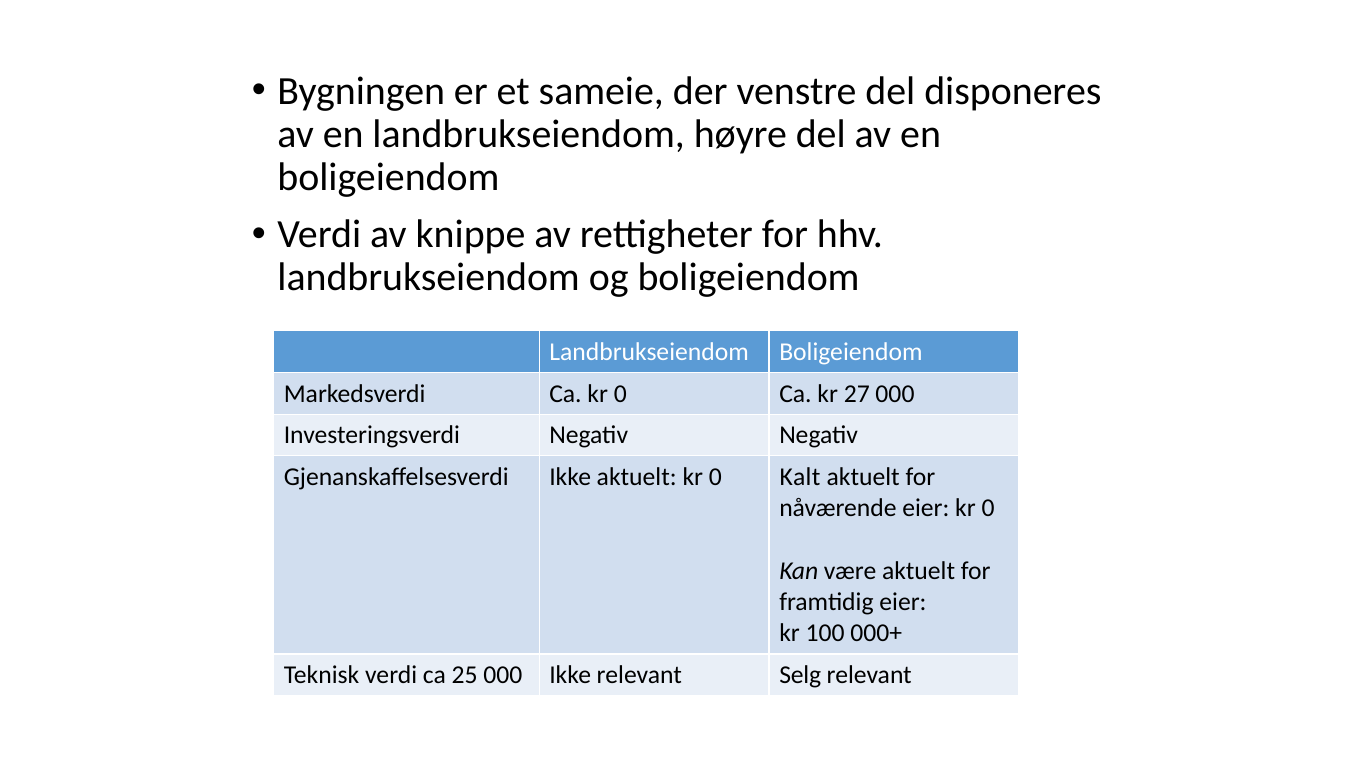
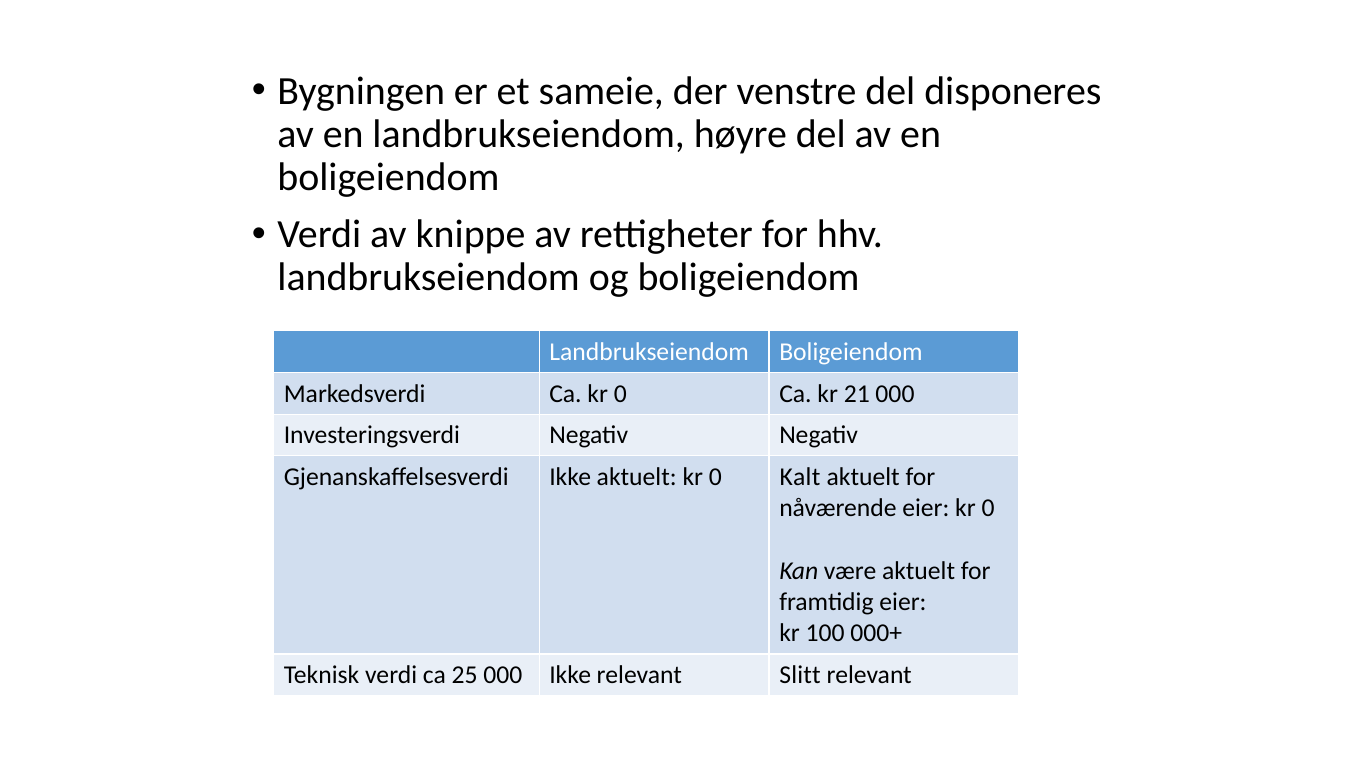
27: 27 -> 21
Selg: Selg -> Slitt
